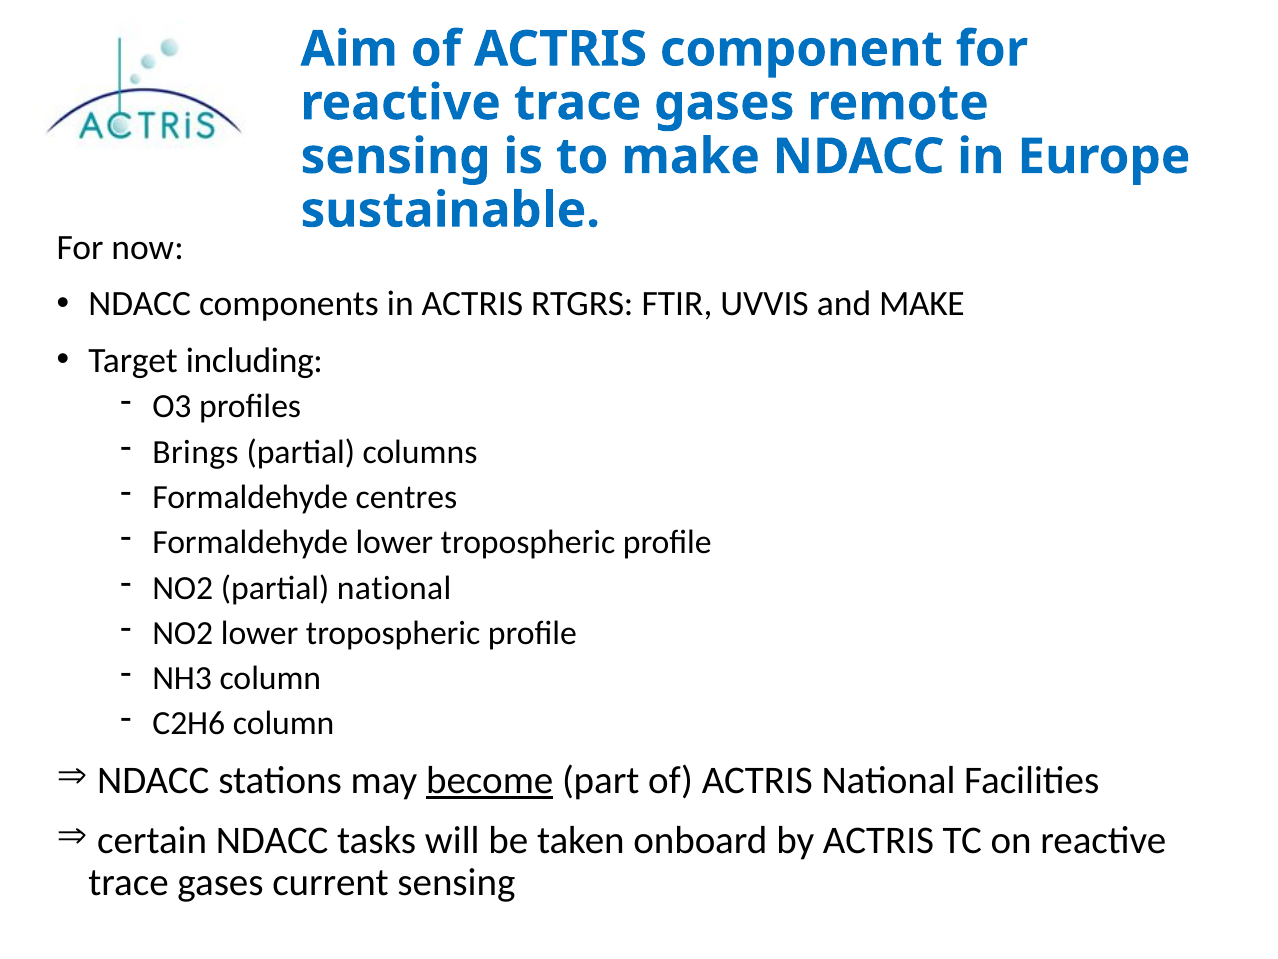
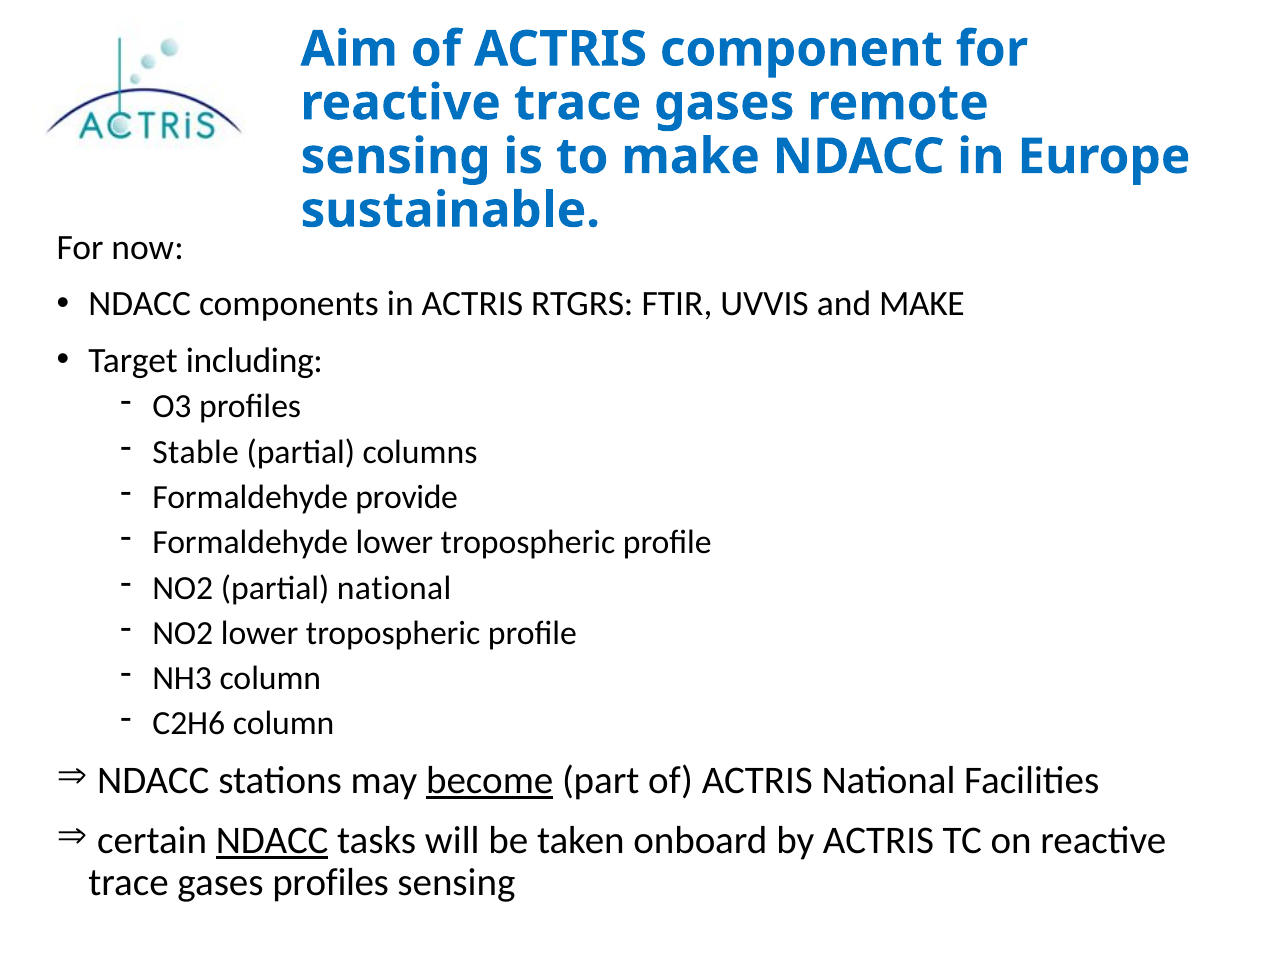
Brings: Brings -> Stable
centres: centres -> provide
NDACC at (272, 840) underline: none -> present
gases current: current -> profiles
